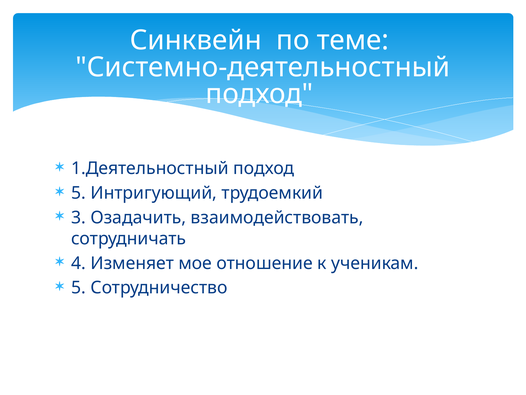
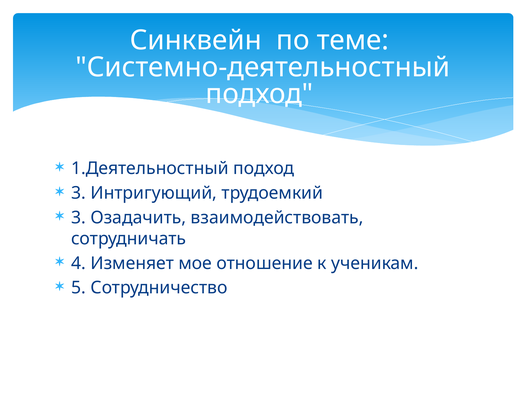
5 at (79, 193): 5 -> 3
